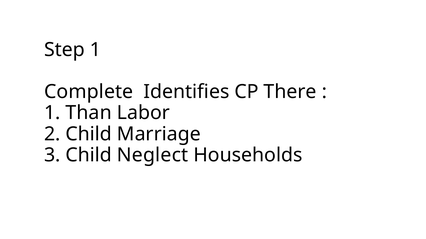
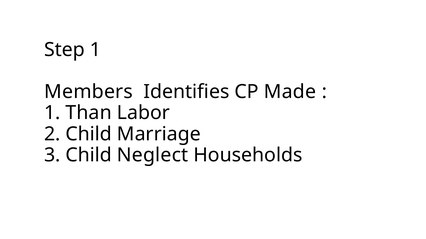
Complete: Complete -> Members
There: There -> Made
